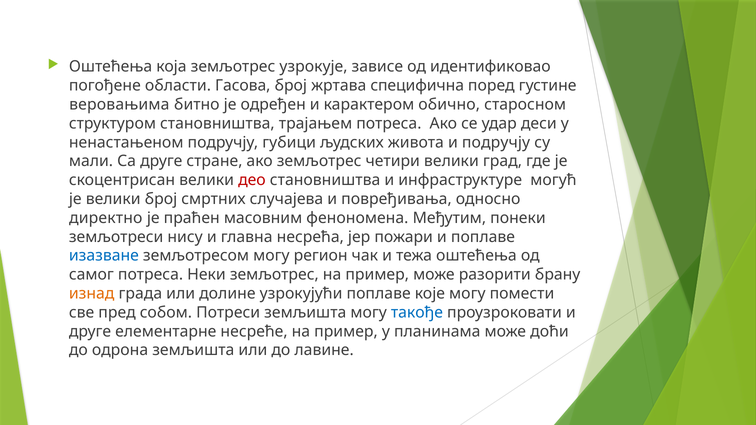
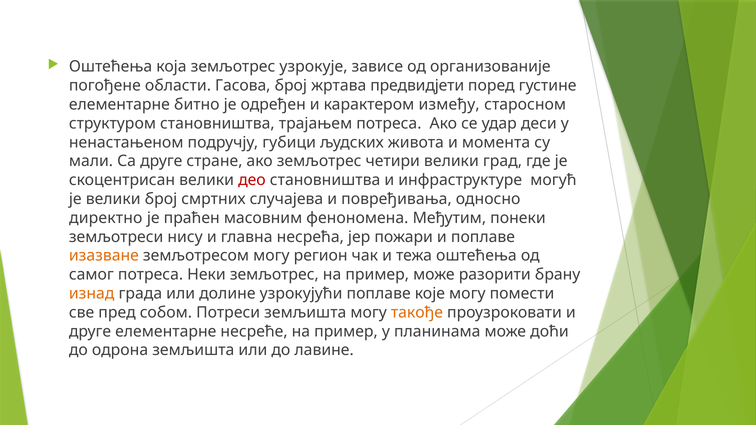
идентификовао: идентификовао -> организованије
специфична: специфична -> предвидјети
веровањима at (119, 105): веровањима -> елементарне
обично: обично -> између
и подручју: подручју -> момента
изазване colour: blue -> orange
такође colour: blue -> orange
